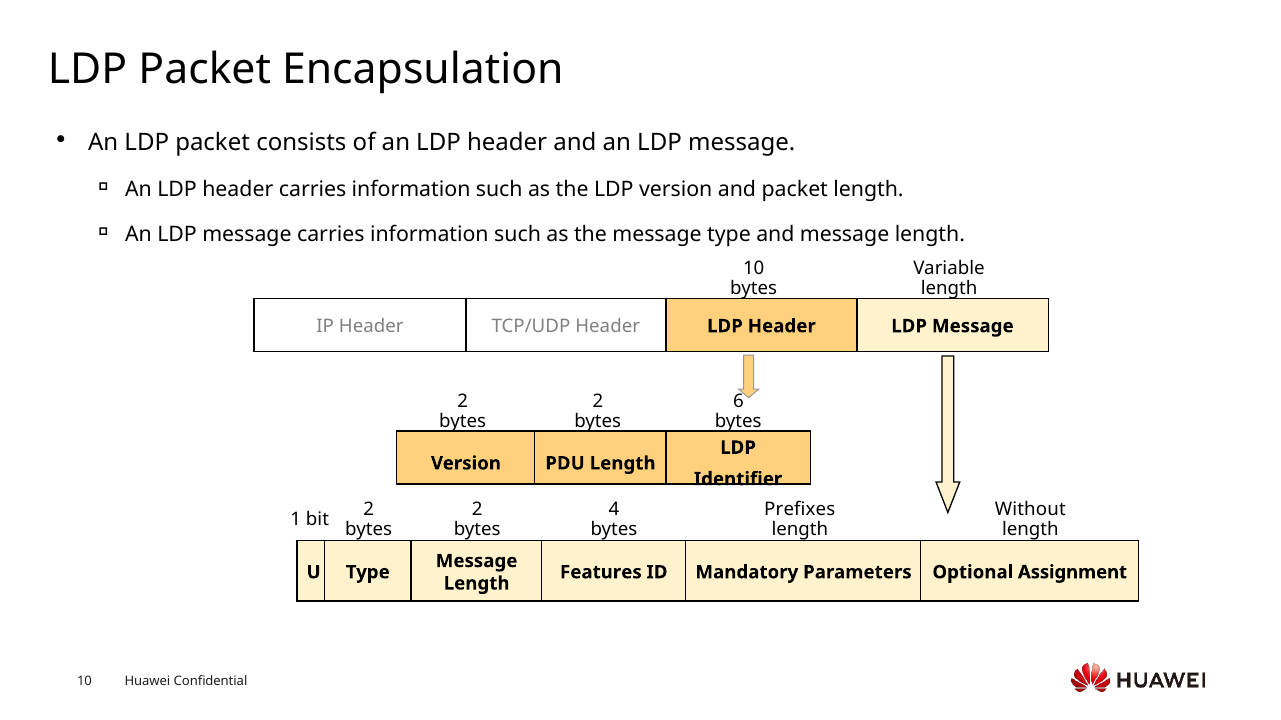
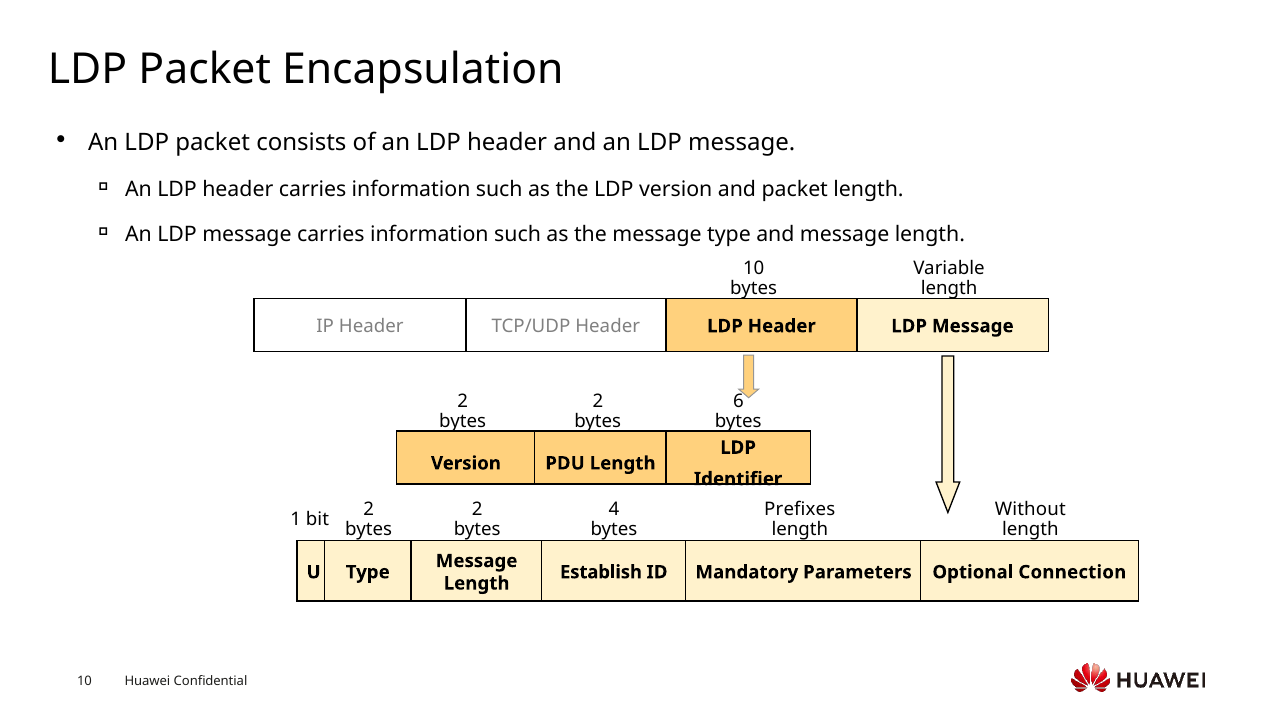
Features: Features -> Establish
Assignment: Assignment -> Connection
